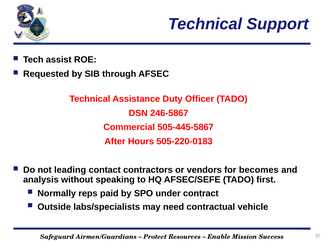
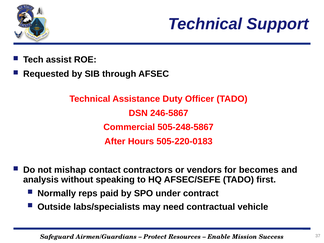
505-445-5867: 505-445-5867 -> 505-248-5867
leading: leading -> mishap
